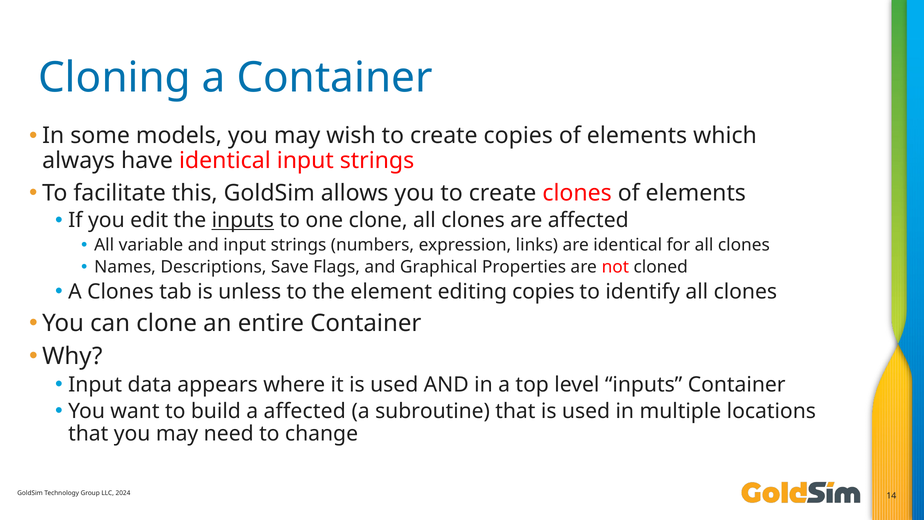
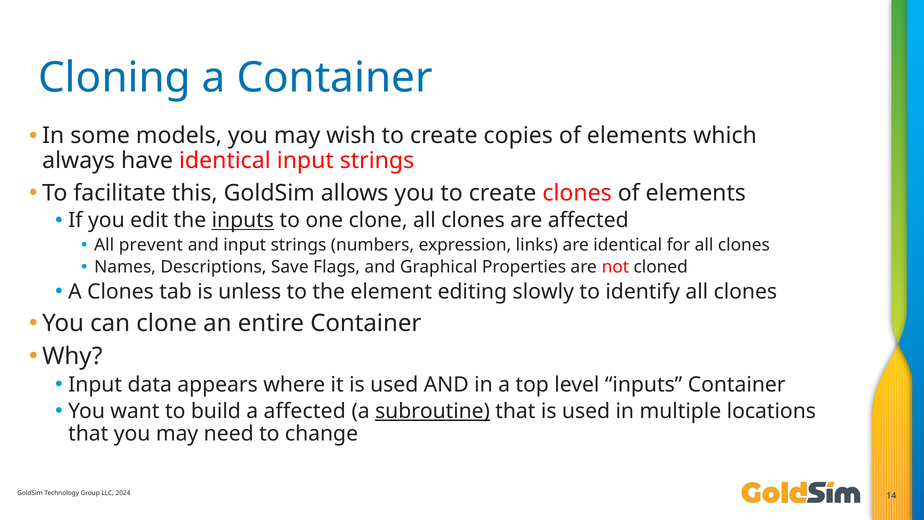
variable: variable -> prevent
editing copies: copies -> slowly
subroutine underline: none -> present
